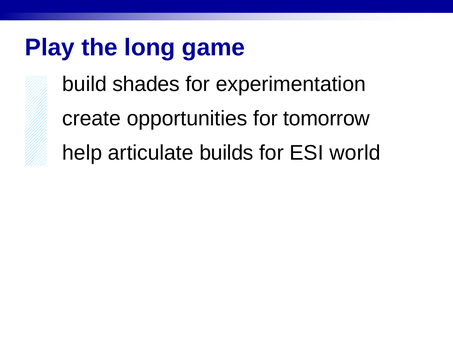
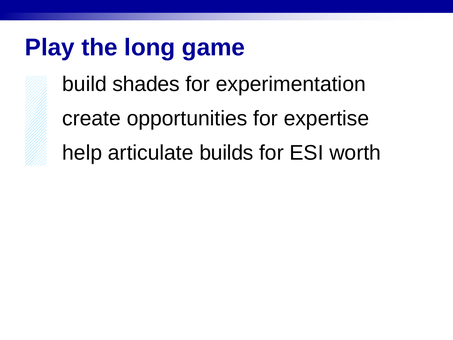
tomorrow: tomorrow -> expertise
world: world -> worth
